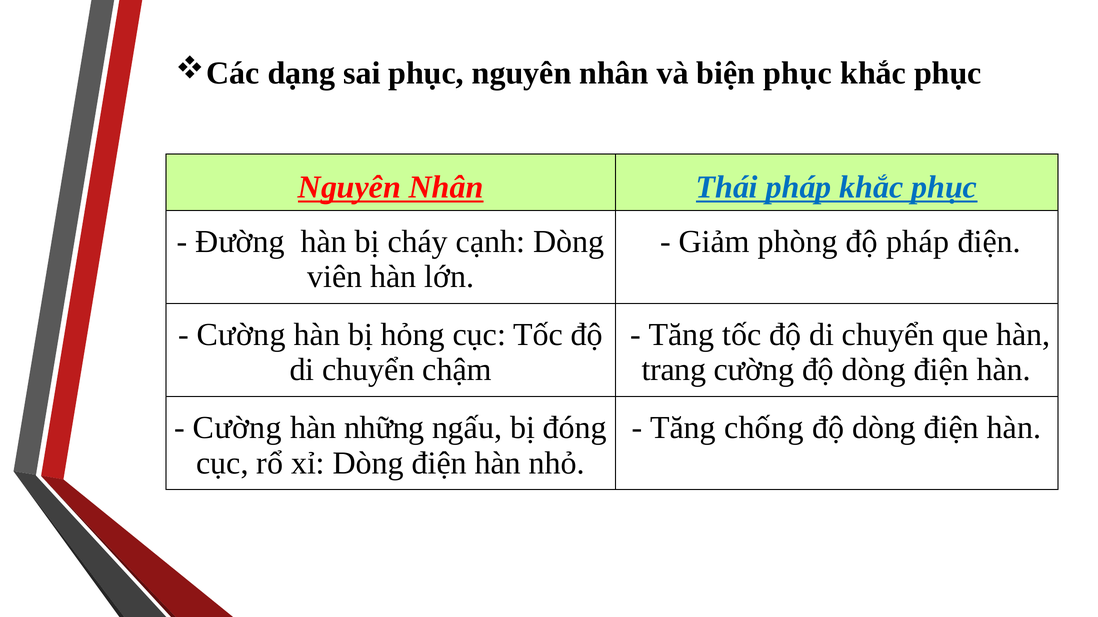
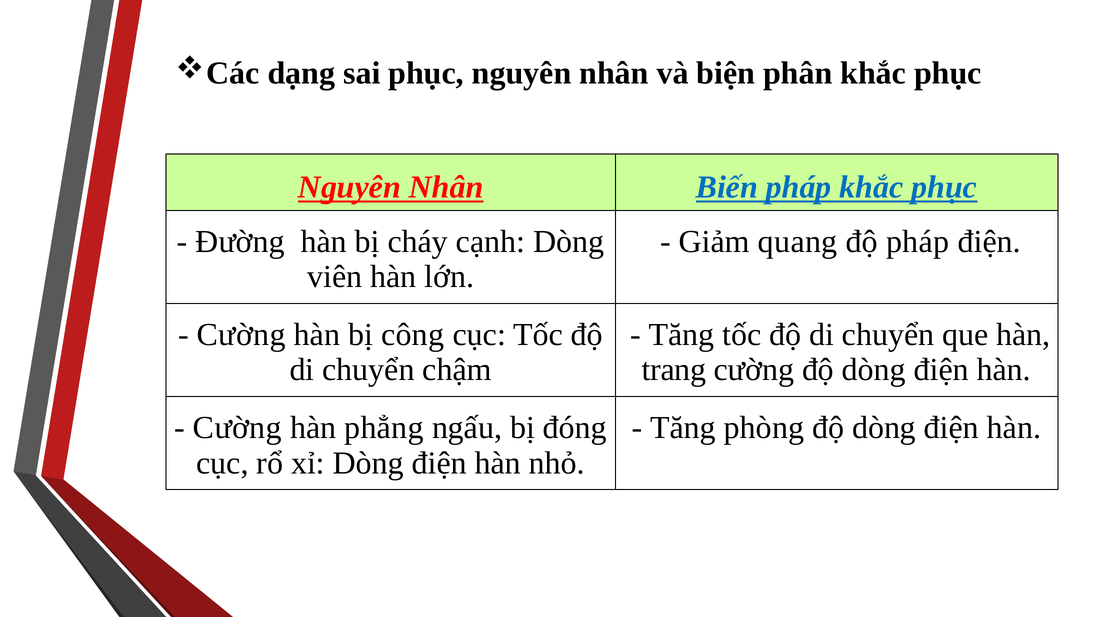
biện phục: phục -> phân
Thái: Thái -> Biến
phòng: phòng -> quang
hỏng: hỏng -> công
những: những -> phẳng
chống: chống -> phòng
